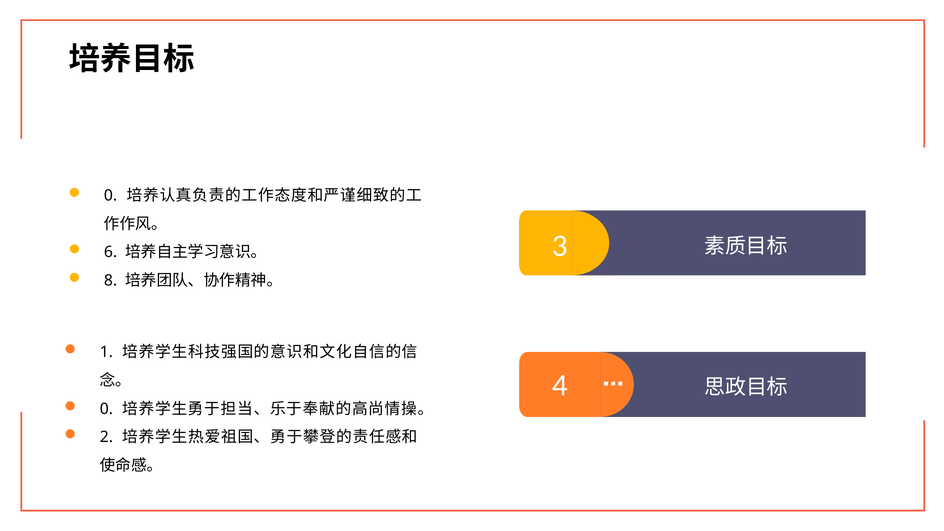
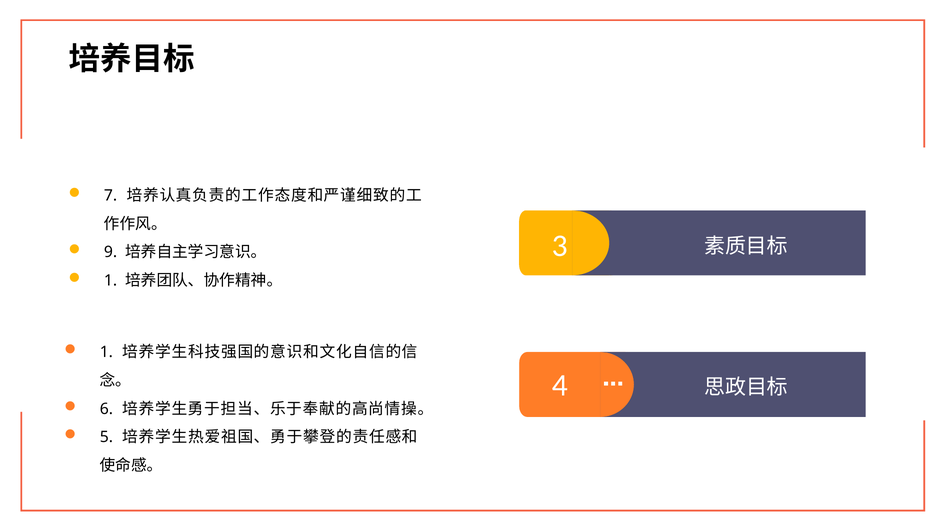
0 at (111, 196): 0 -> 7
6: 6 -> 9
8 at (111, 281): 8 -> 1
0 at (106, 409): 0 -> 6
2: 2 -> 5
